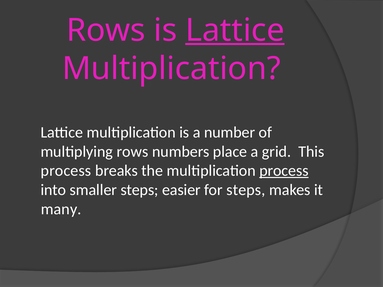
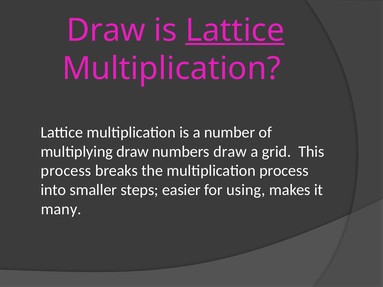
Rows at (106, 30): Rows -> Draw
multiplying rows: rows -> draw
numbers place: place -> draw
process at (284, 171) underline: present -> none
for steps: steps -> using
